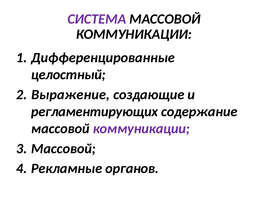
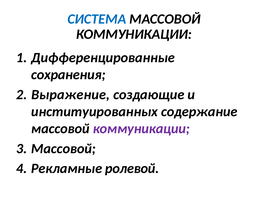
СИСТЕМА colour: purple -> blue
целостный: целостный -> сохранения
регламентирующих: регламентирующих -> институированных
органов: органов -> ролевой
